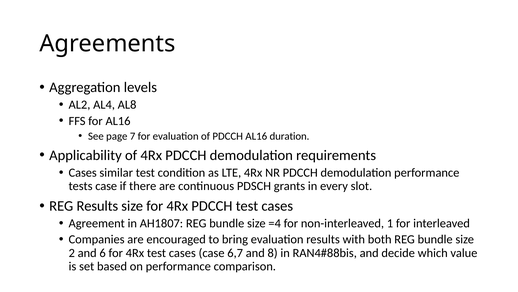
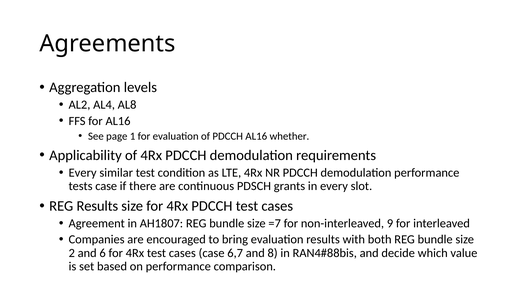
7: 7 -> 1
duration: duration -> whether
Cases at (83, 172): Cases -> Every
=4: =4 -> =7
1: 1 -> 9
